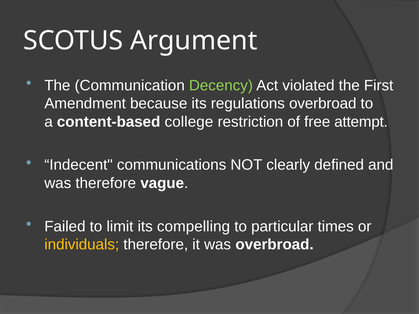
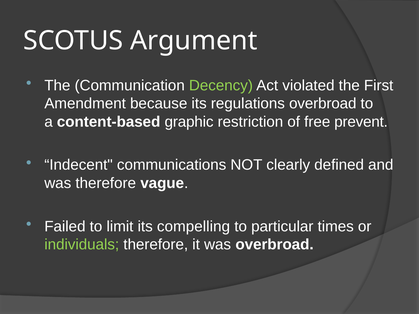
college: college -> graphic
attempt: attempt -> prevent
individuals colour: yellow -> light green
